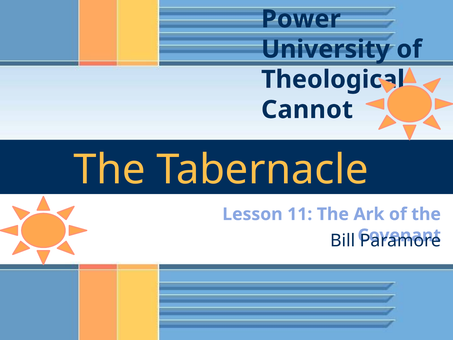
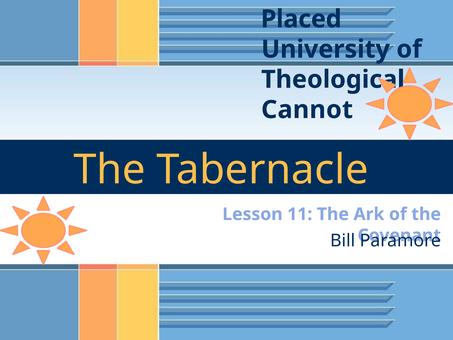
Power: Power -> Placed
